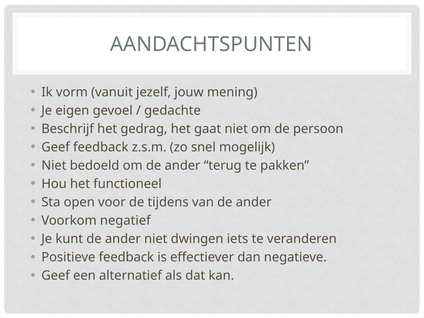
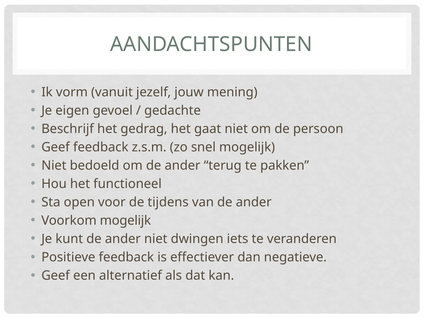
Voorkom negatief: negatief -> mogelijk
